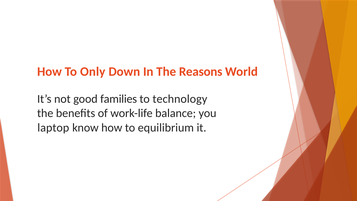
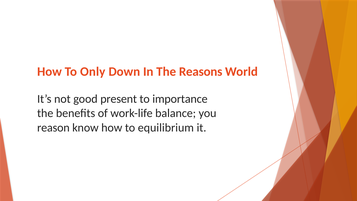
families: families -> present
technology: technology -> importance
laptop: laptop -> reason
